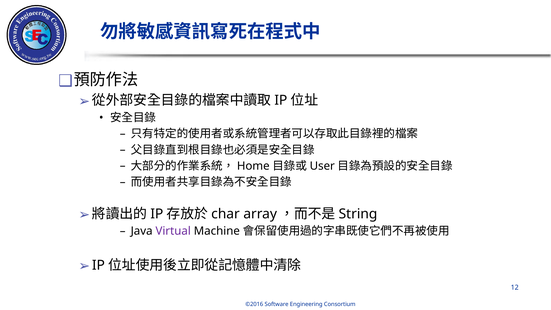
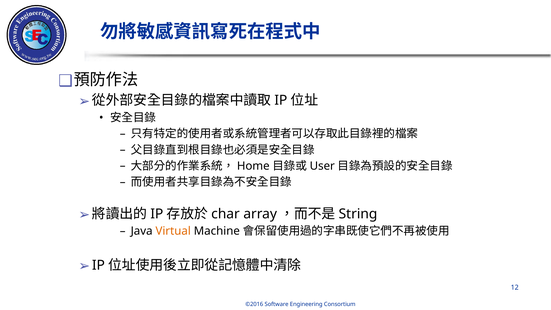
Virtual colour: purple -> orange
